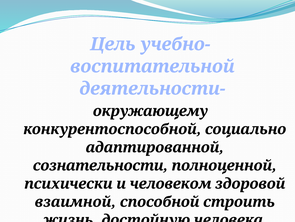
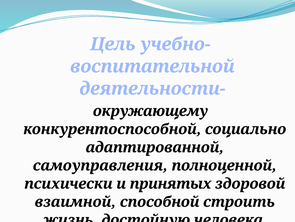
сознательности: сознательности -> самоуправления
человеком: человеком -> принятых
